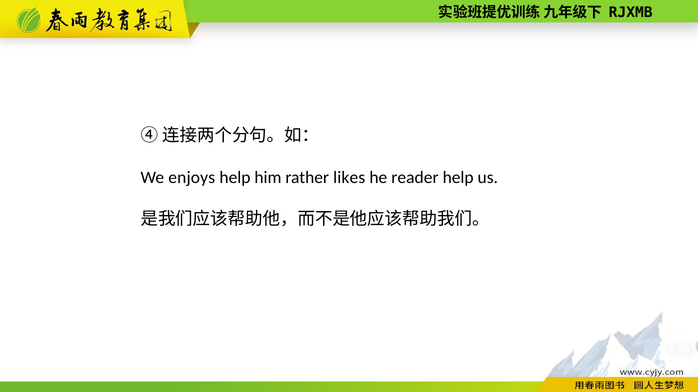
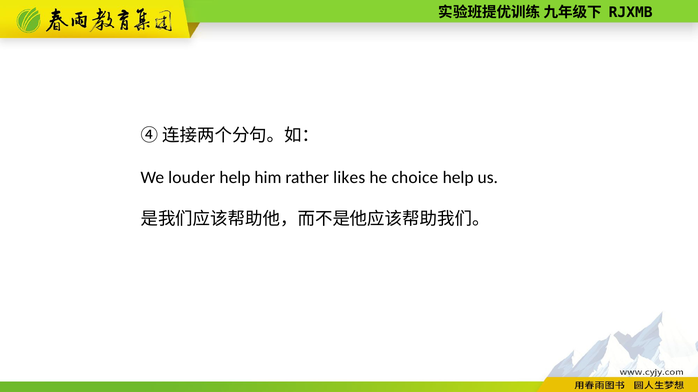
enjoys: enjoys -> louder
reader: reader -> choice
